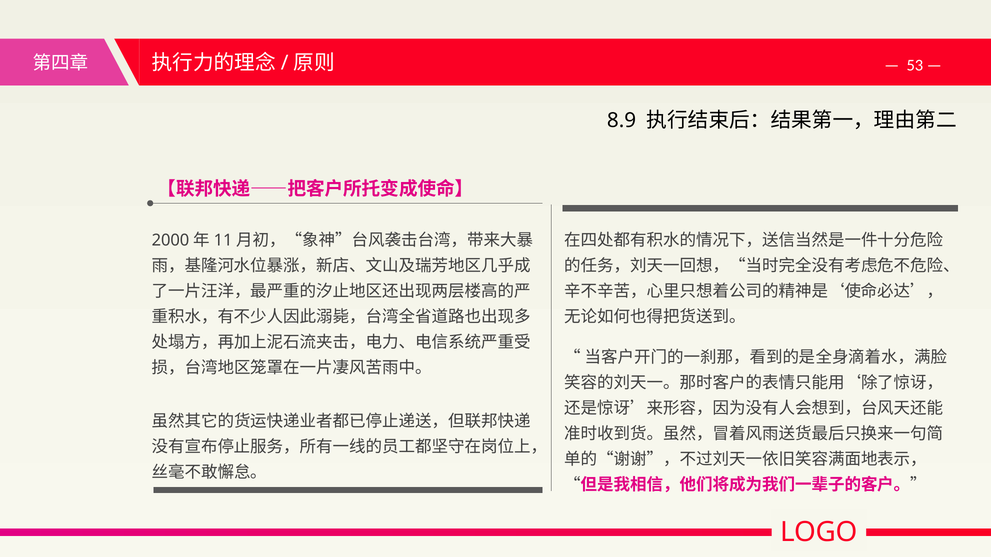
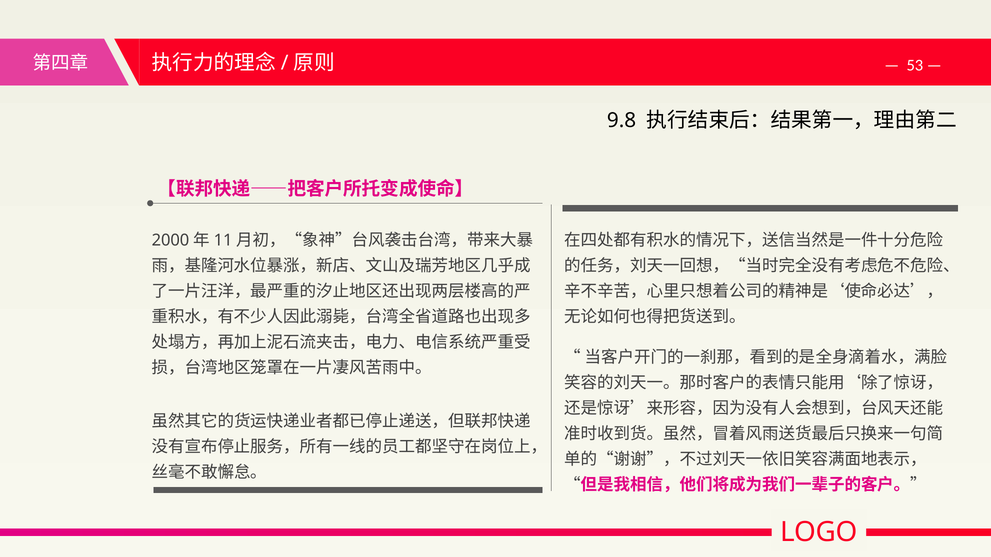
8.9: 8.9 -> 9.8
